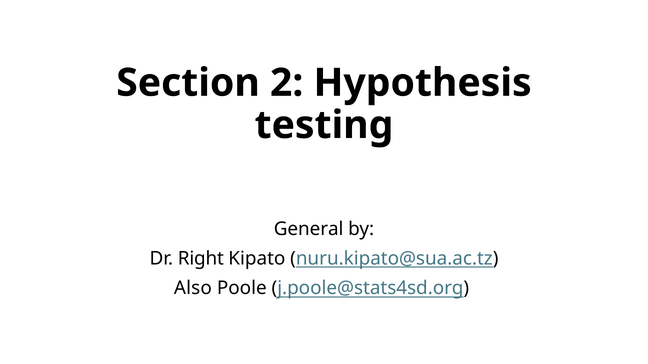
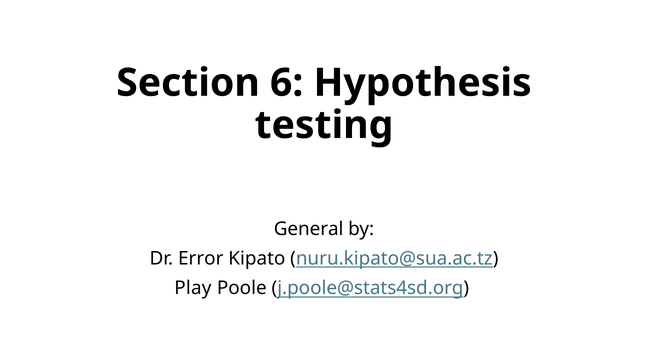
2: 2 -> 6
Right: Right -> Error
Also: Also -> Play
